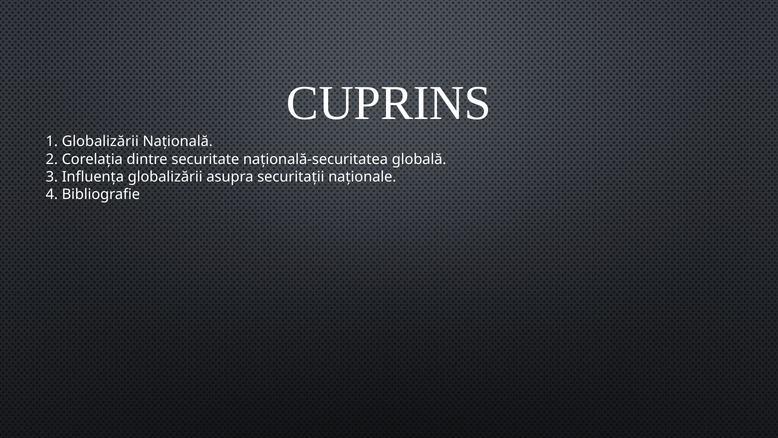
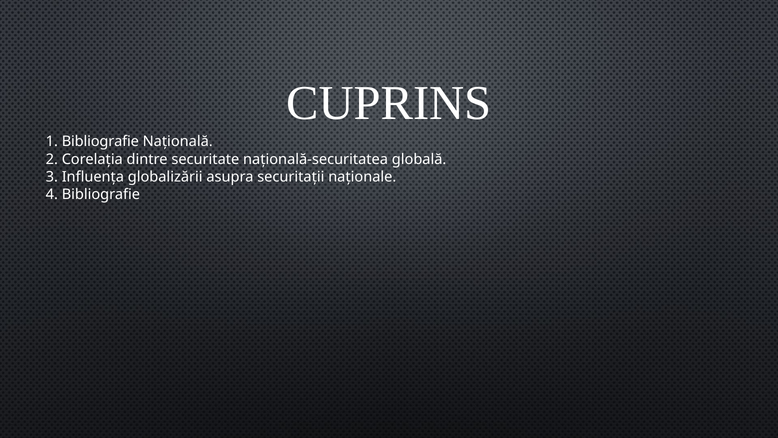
1 Globalizării: Globalizării -> Bibliografie
